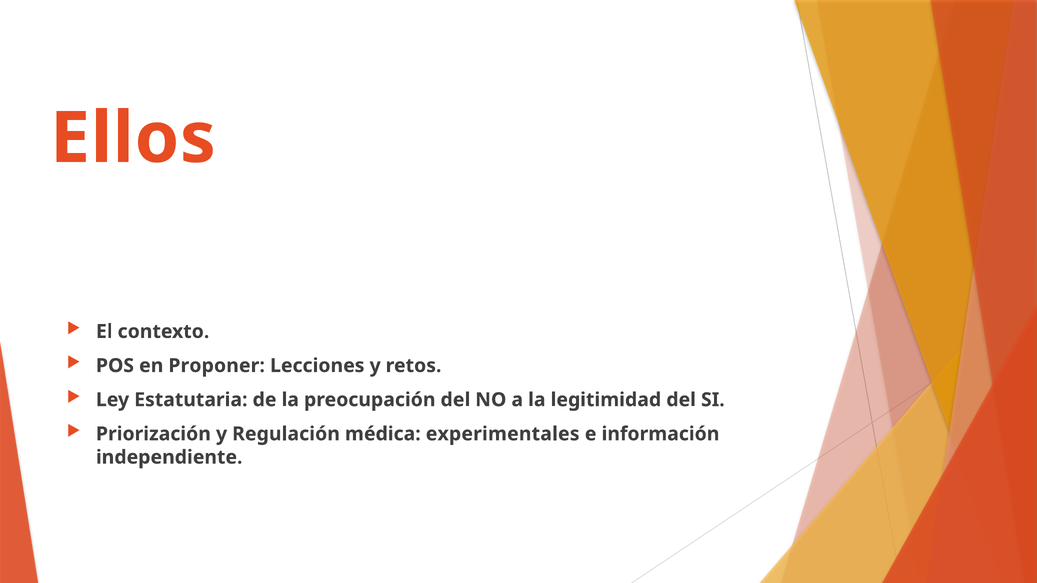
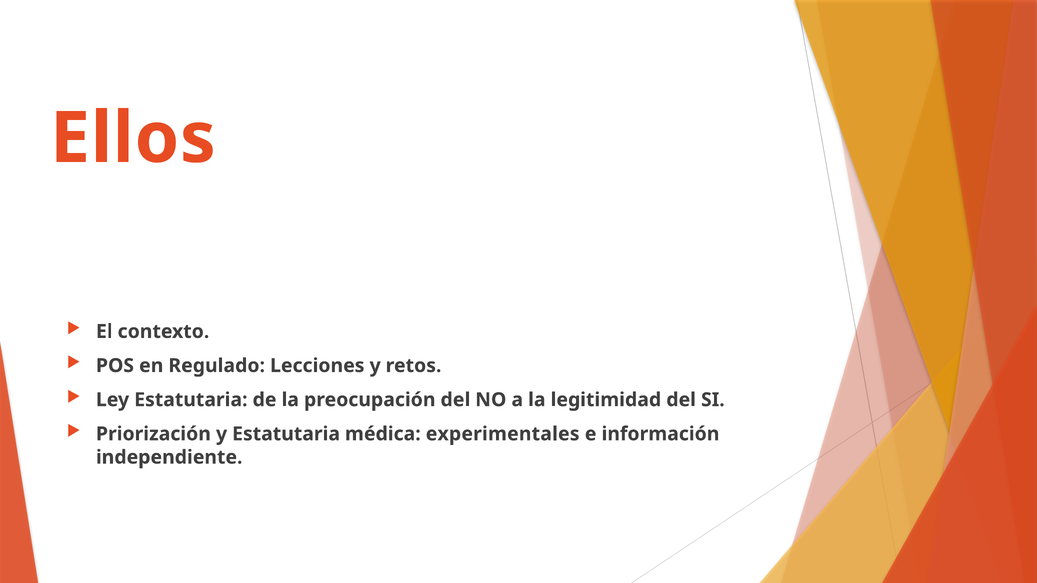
Proponer: Proponer -> Regulado
y Regulación: Regulación -> Estatutaria
